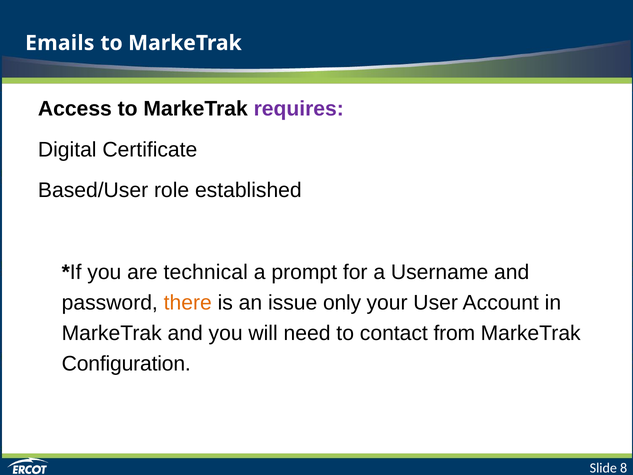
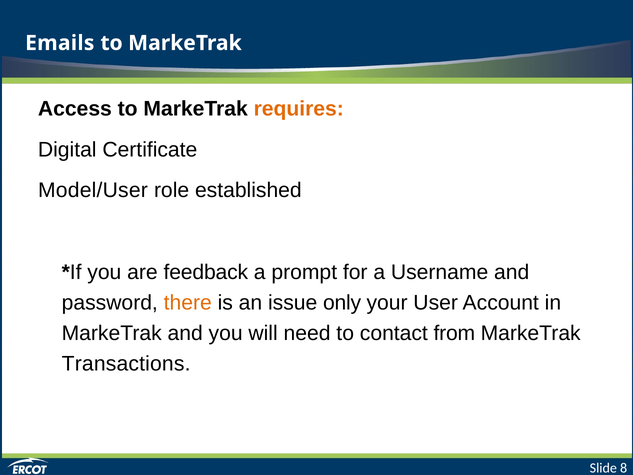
requires colour: purple -> orange
Based/User: Based/User -> Model/User
technical: technical -> feedback
Configuration: Configuration -> Transactions
